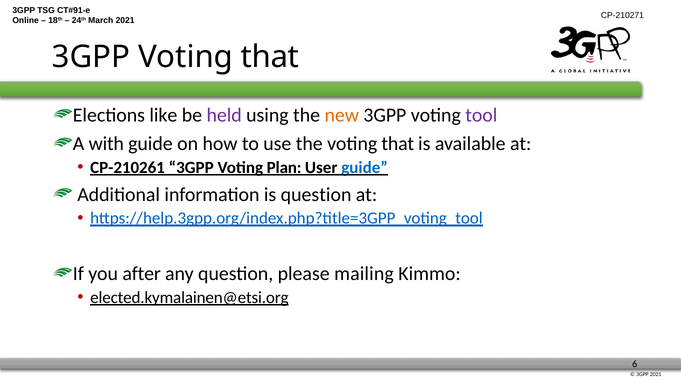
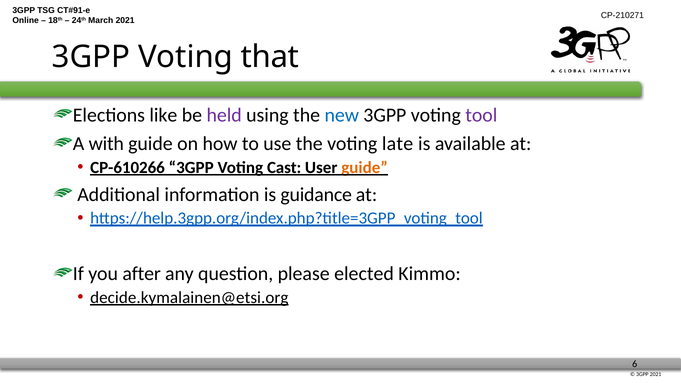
new colour: orange -> blue
the voting that: that -> late
CP-210261: CP-210261 -> CP-610266
Plan: Plan -> Cast
guide at (365, 167) colour: blue -> orange
is question: question -> guidance
mailing: mailing -> elected
elected.kymalainen@etsi.org: elected.kymalainen@etsi.org -> decide.kymalainen@etsi.org
